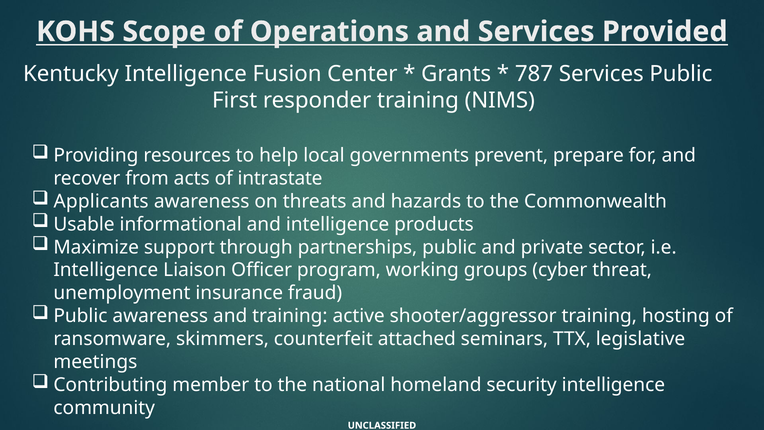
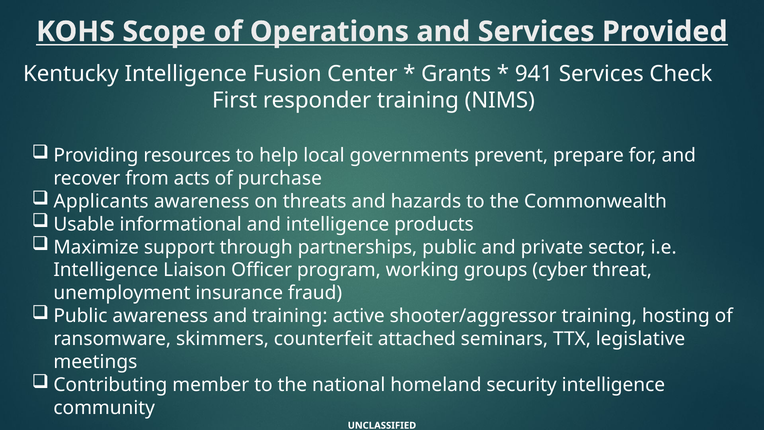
787: 787 -> 941
Services Public: Public -> Check
intrastate: intrastate -> purchase
